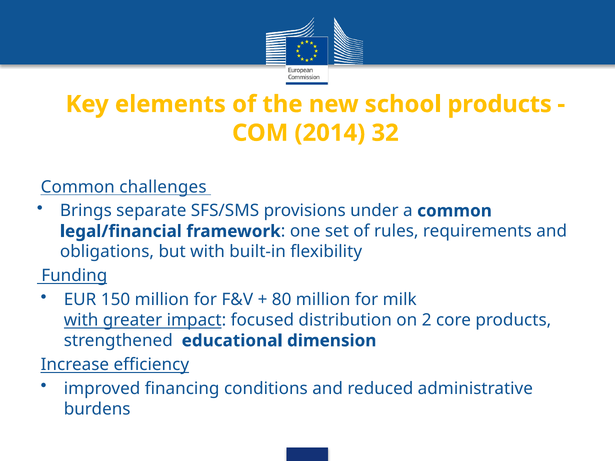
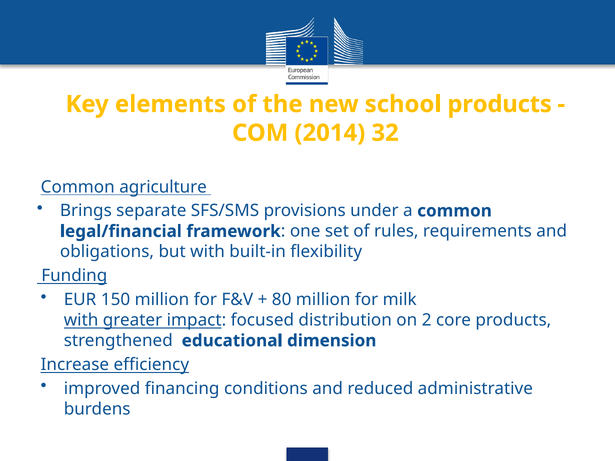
challenges: challenges -> agriculture
